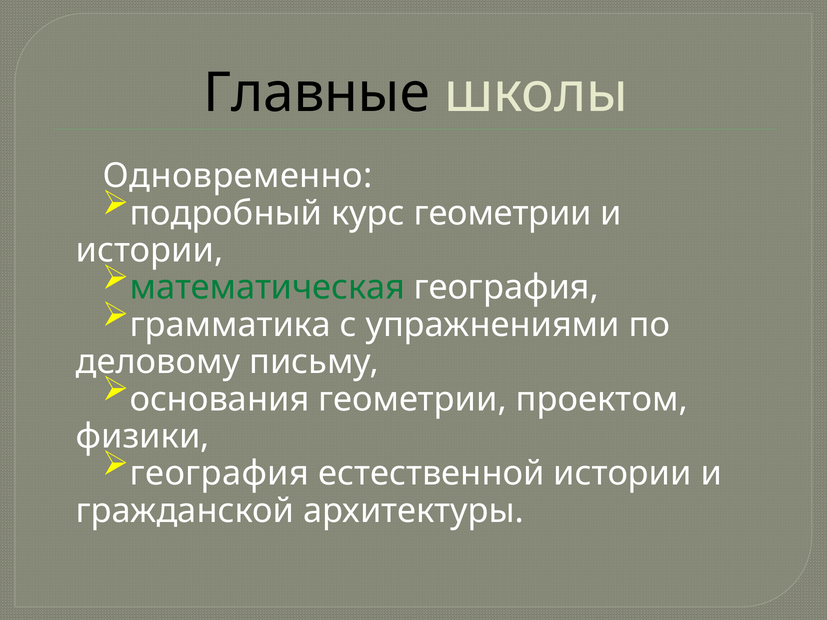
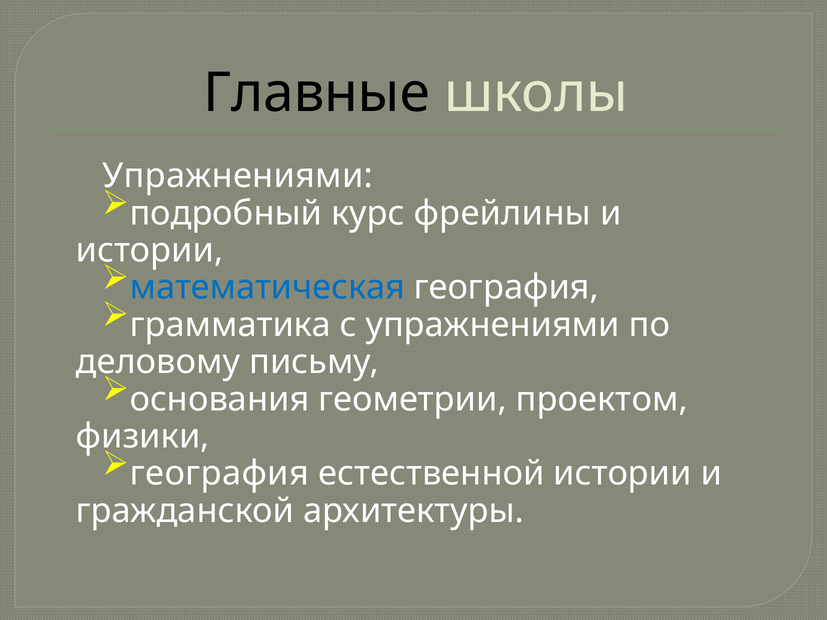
Одновременно at (238, 176): Одновременно -> Упражнениями
курс геометрии: геометрии -> фрейлины
математическая colour: green -> blue
